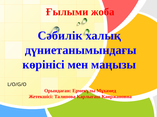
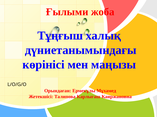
Сәбилік: Сәбилік -> Тұңғыш
